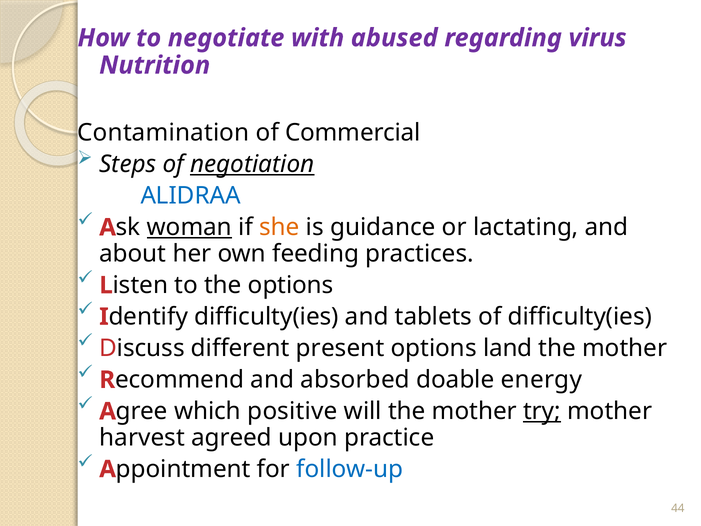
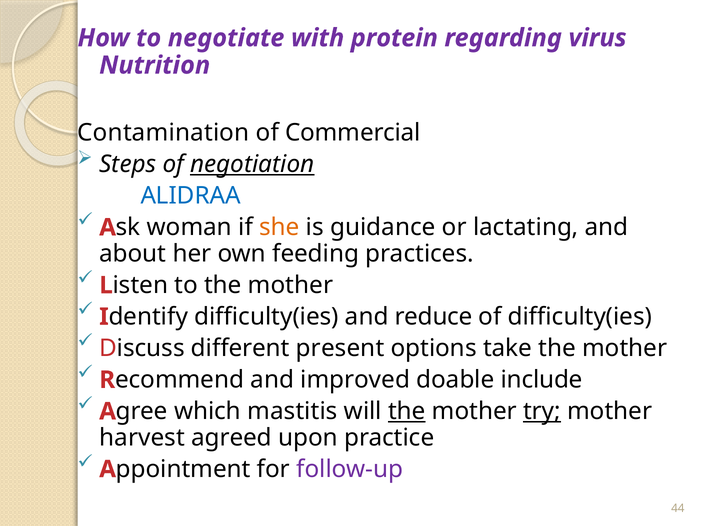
abused: abused -> protein
woman underline: present -> none
to the options: options -> mother
tablets: tablets -> reduce
land: land -> take
absorbed: absorbed -> improved
energy: energy -> include
positive: positive -> mastitis
the at (407, 411) underline: none -> present
follow-up colour: blue -> purple
